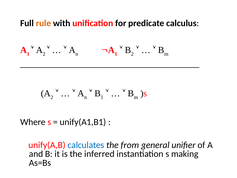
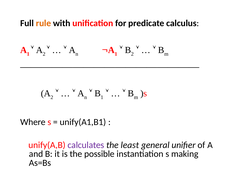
calculates colour: blue -> purple
from: from -> least
inferred: inferred -> possible
